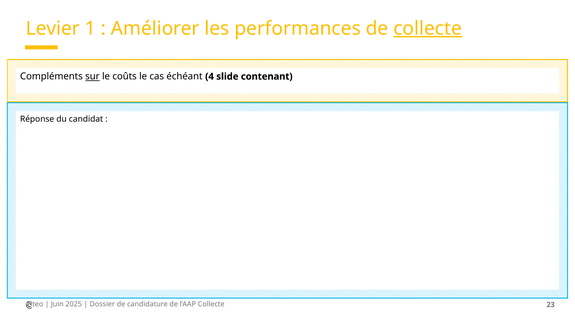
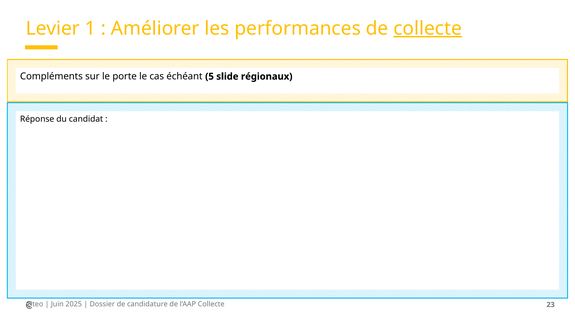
sur underline: present -> none
coûts: coûts -> porte
4: 4 -> 5
contenant: contenant -> régionaux
